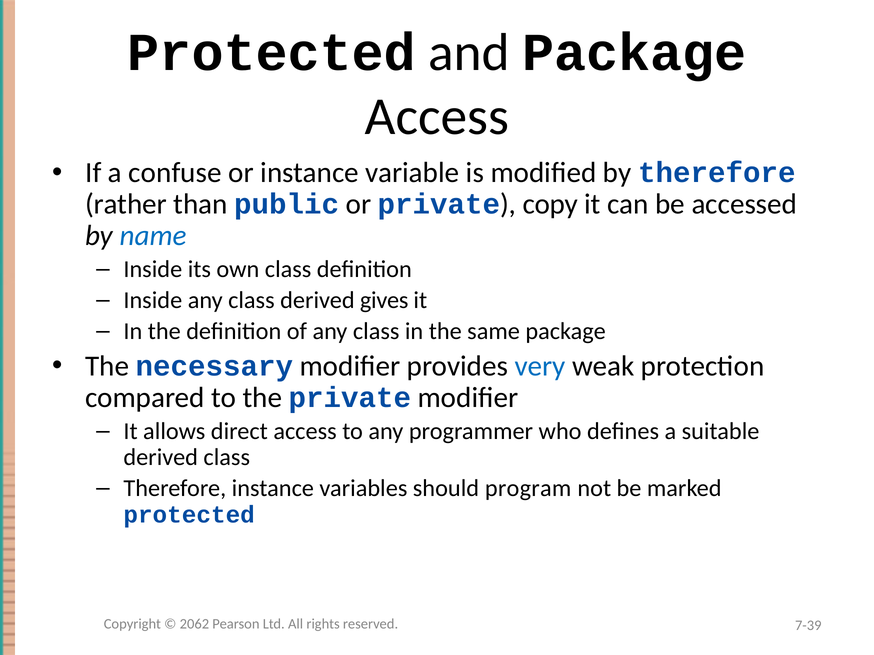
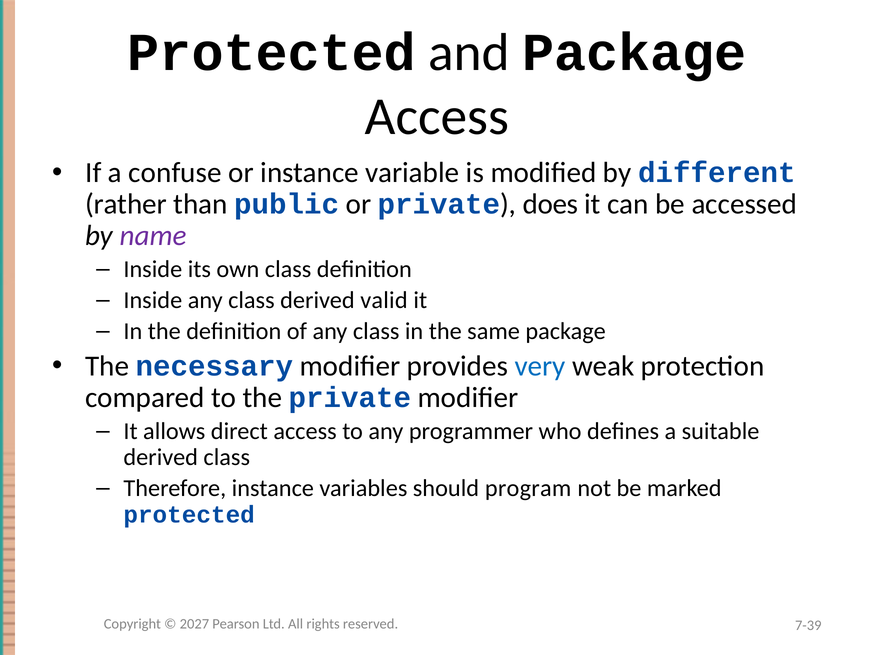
by therefore: therefore -> different
copy: copy -> does
name colour: blue -> purple
gives: gives -> valid
2062: 2062 -> 2027
